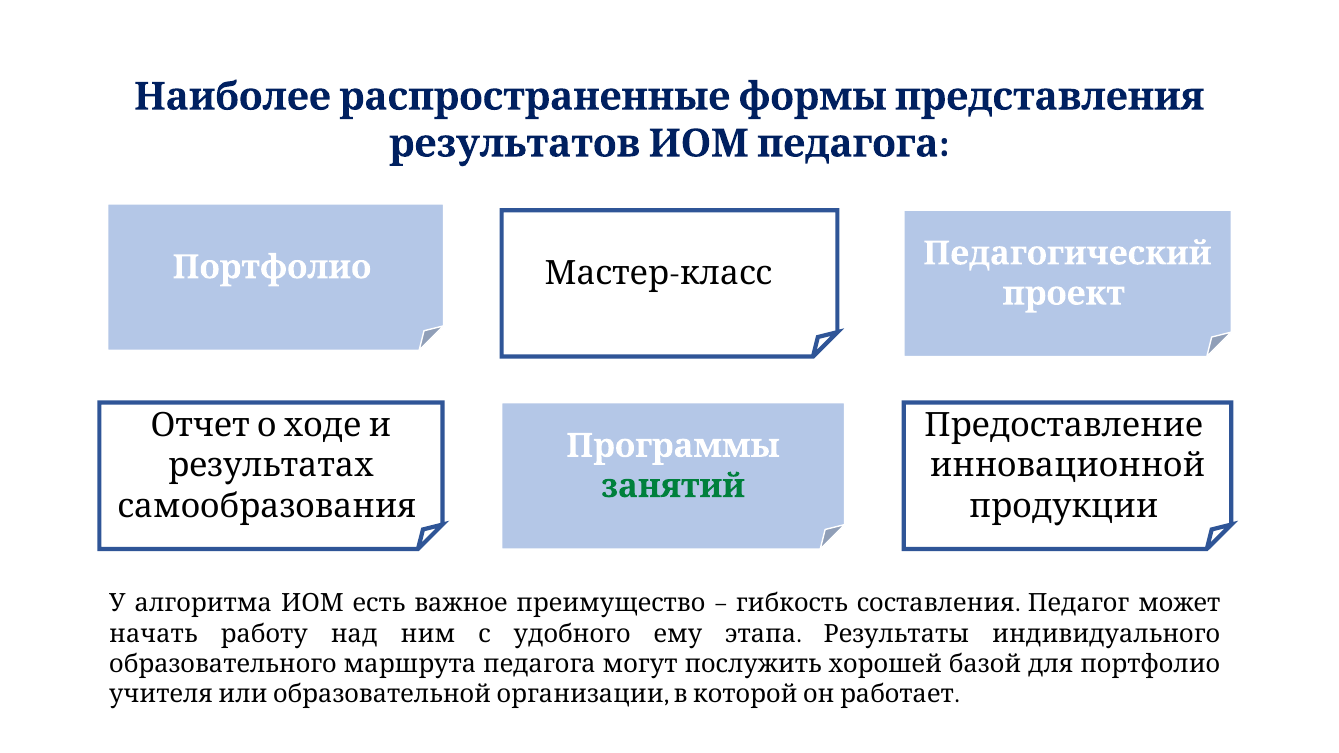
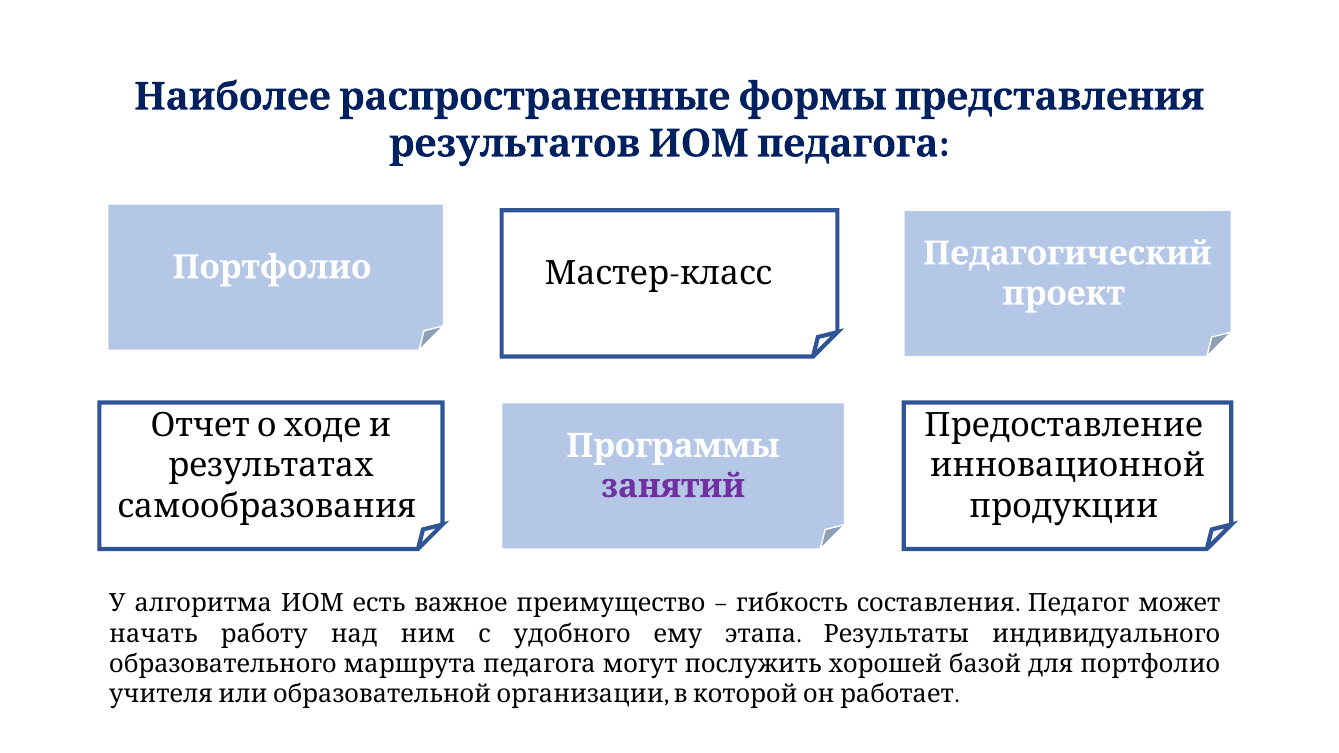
занятий colour: green -> purple
